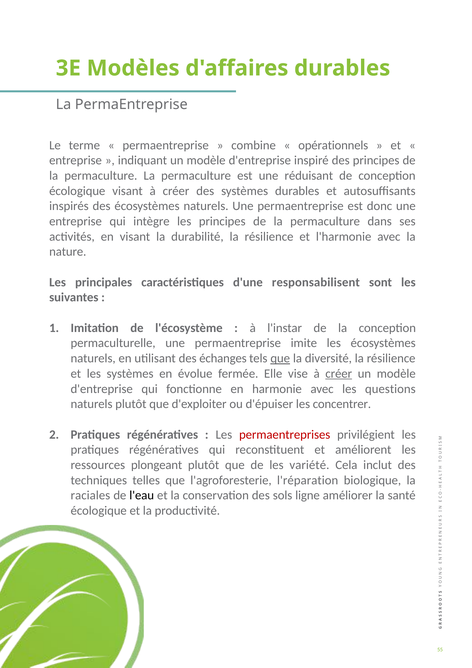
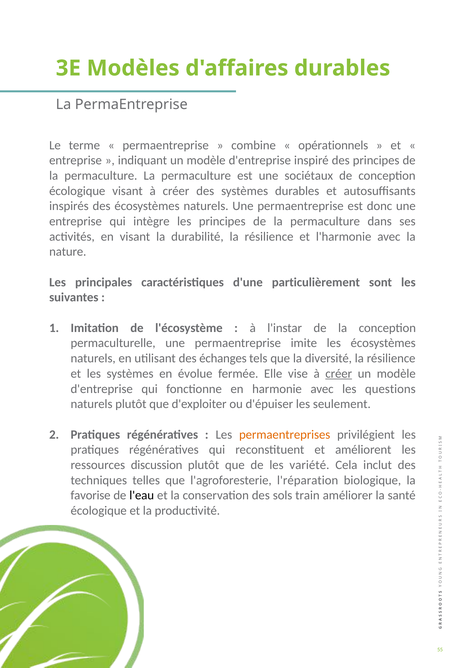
réduisant: réduisant -> sociétaux
responsabilisent: responsabilisent -> particulièrement
que at (280, 358) underline: present -> none
concentrer: concentrer -> seulement
permaentreprises colour: red -> orange
plongeant: plongeant -> discussion
raciales: raciales -> favorise
ligne: ligne -> train
